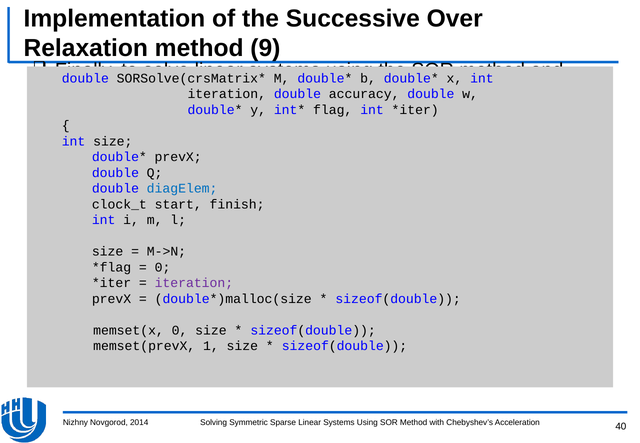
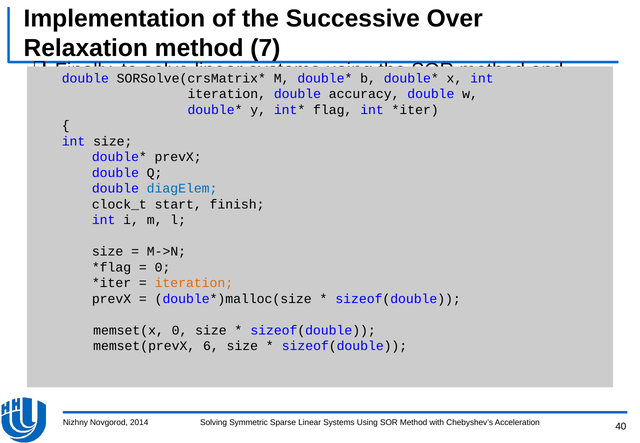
9: 9 -> 7
iteration at (194, 283) colour: purple -> orange
1: 1 -> 6
